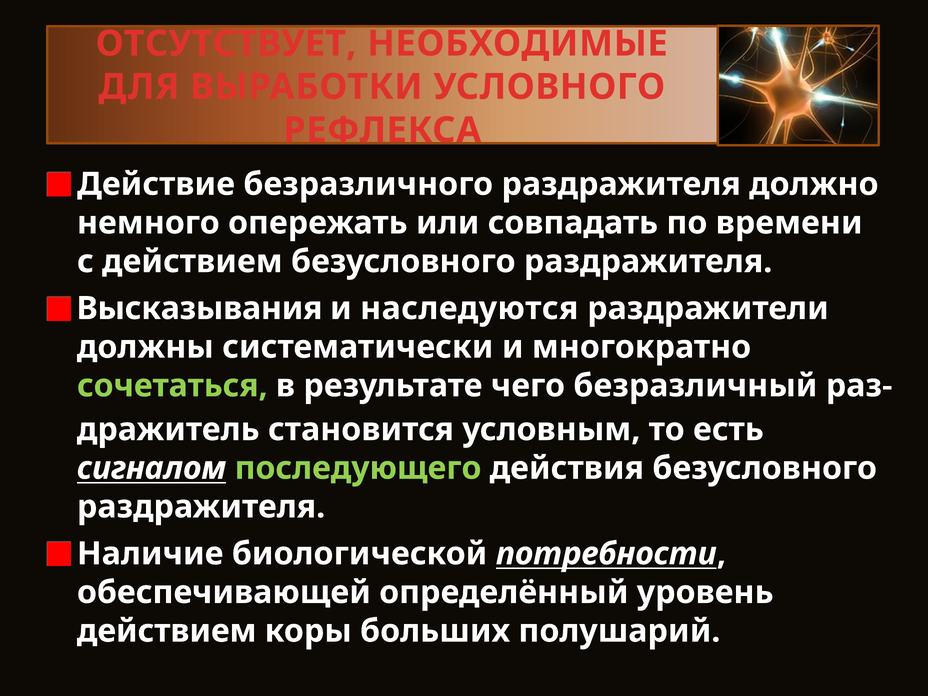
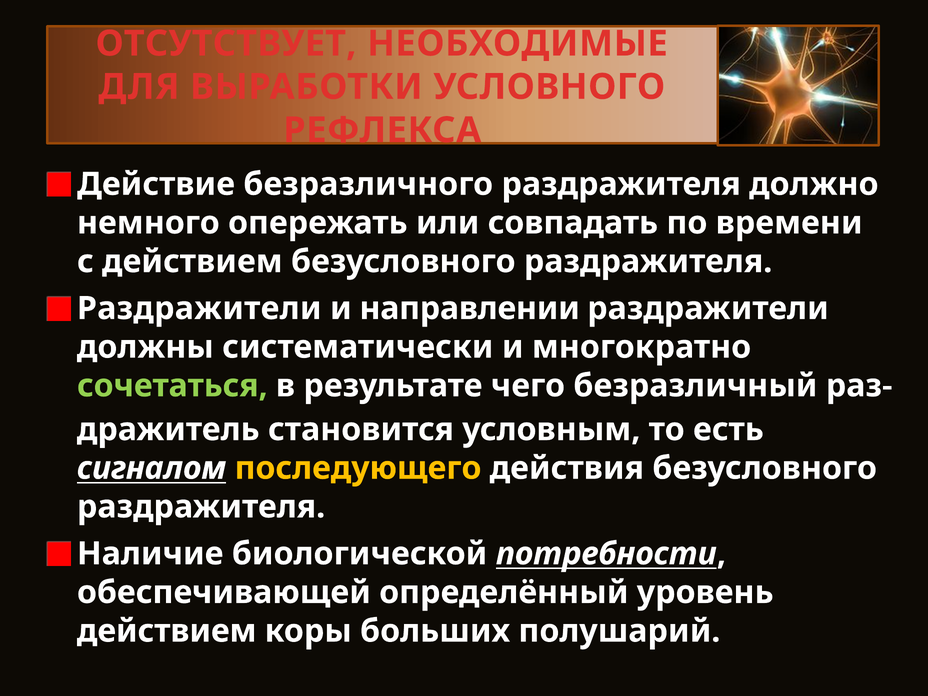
Высказывания at (200, 308): Высказывания -> Раздражители
наследуются: наследуются -> направлении
последующего colour: light green -> yellow
